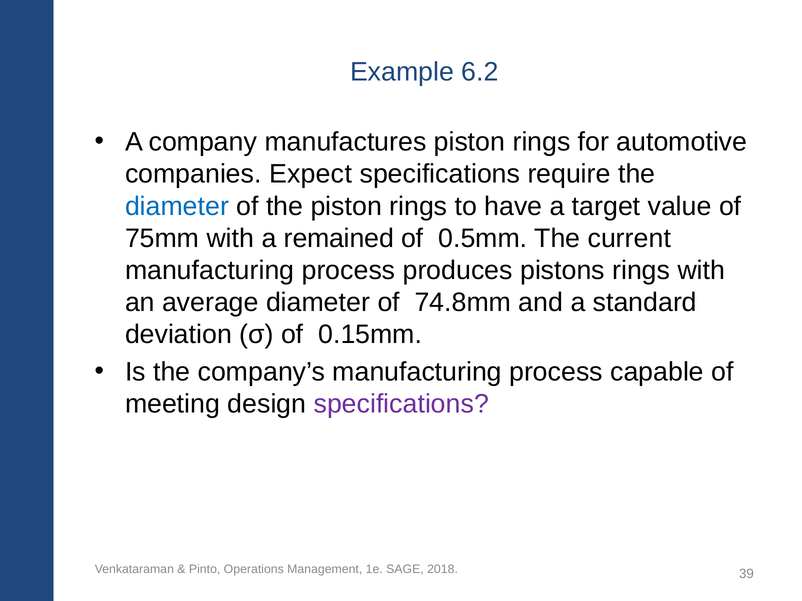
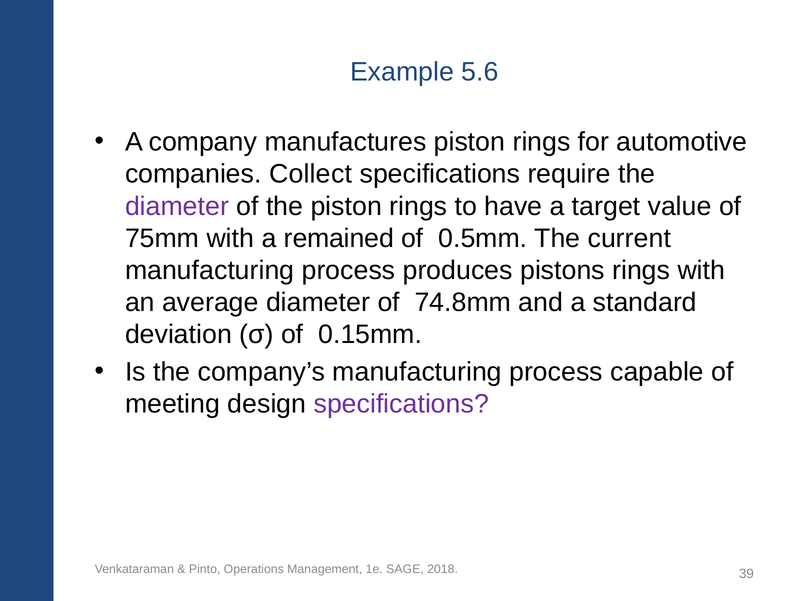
6.2: 6.2 -> 5.6
Expect: Expect -> Collect
diameter at (177, 206) colour: blue -> purple
